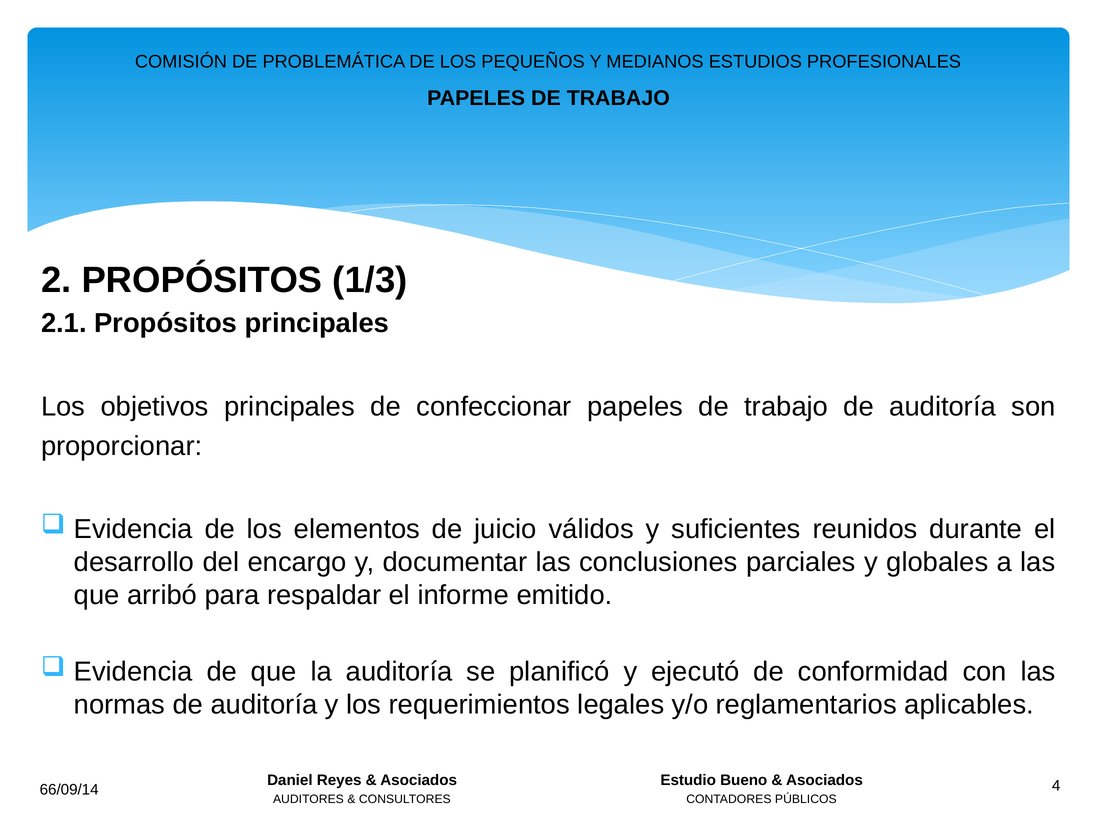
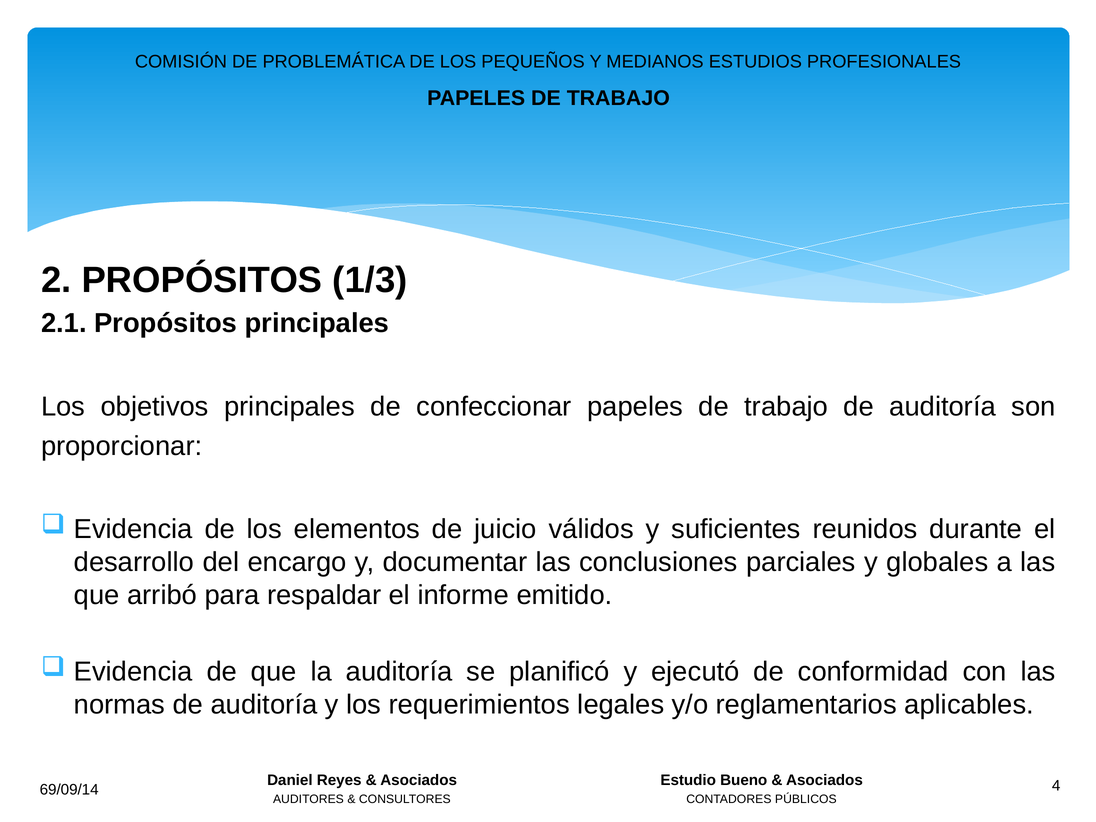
66/09/14: 66/09/14 -> 69/09/14
